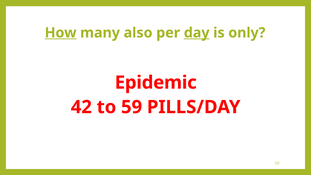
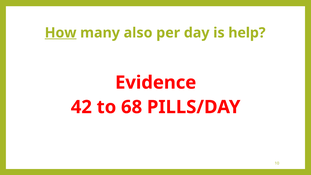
day underline: present -> none
only: only -> help
Epidemic: Epidemic -> Evidence
59: 59 -> 68
